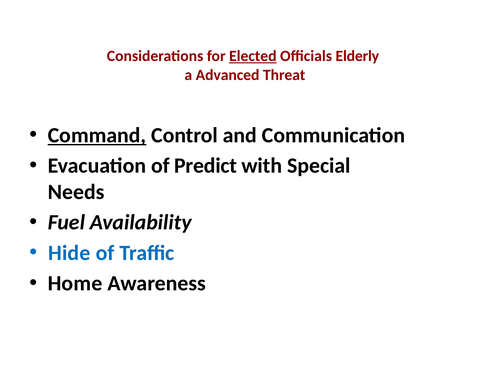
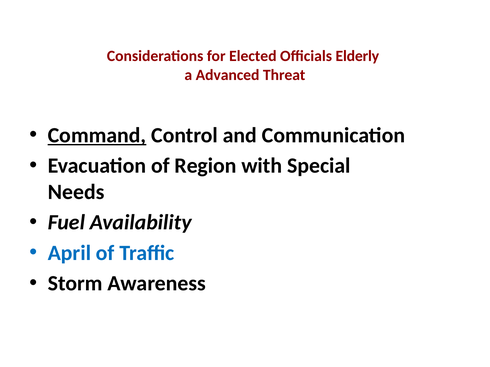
Elected underline: present -> none
Predict: Predict -> Region
Hide: Hide -> April
Home: Home -> Storm
